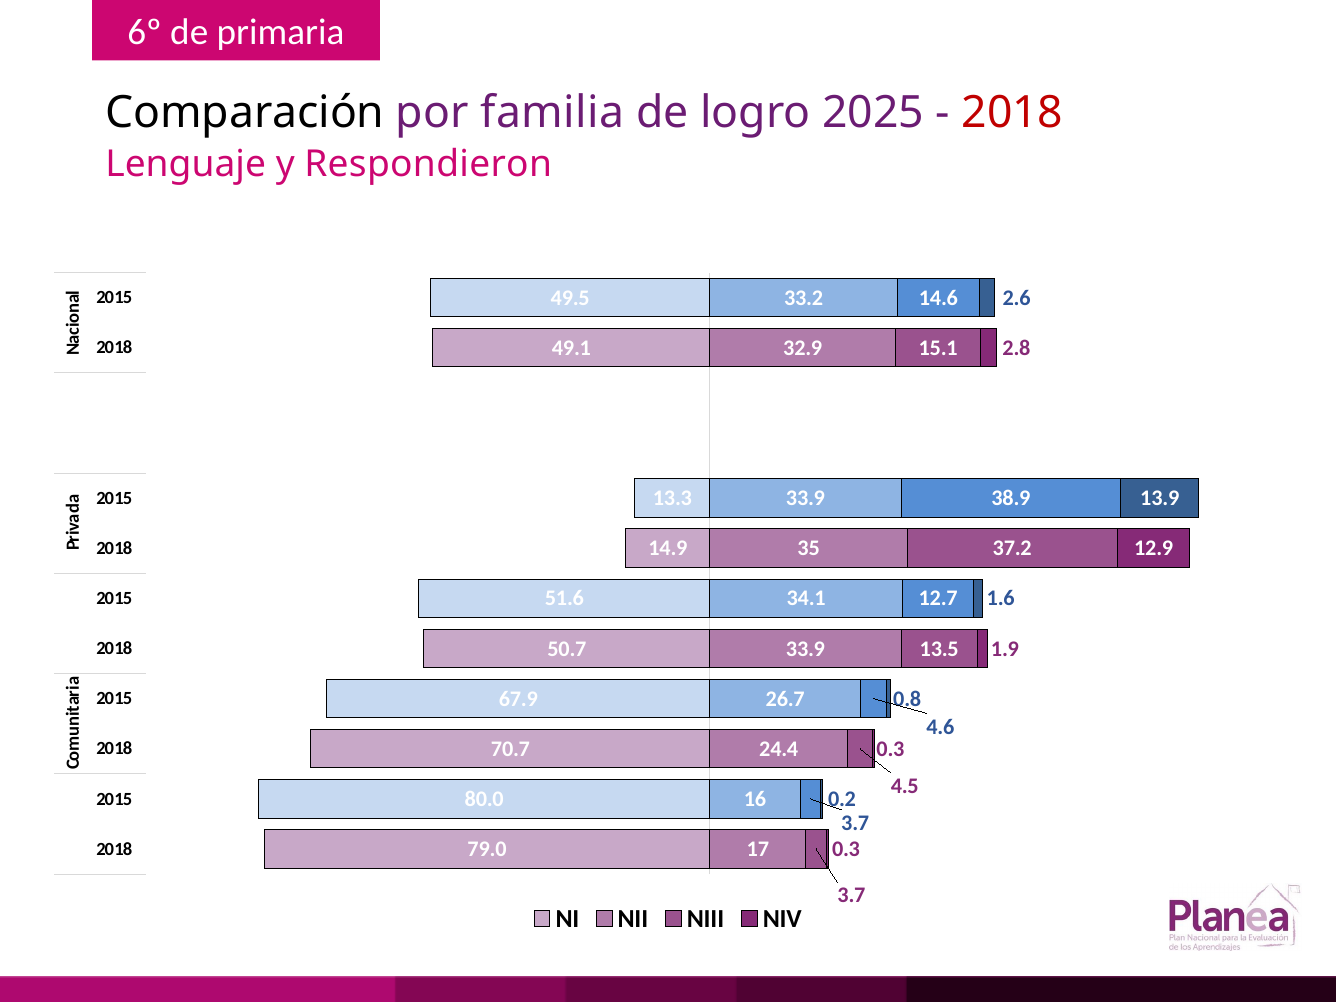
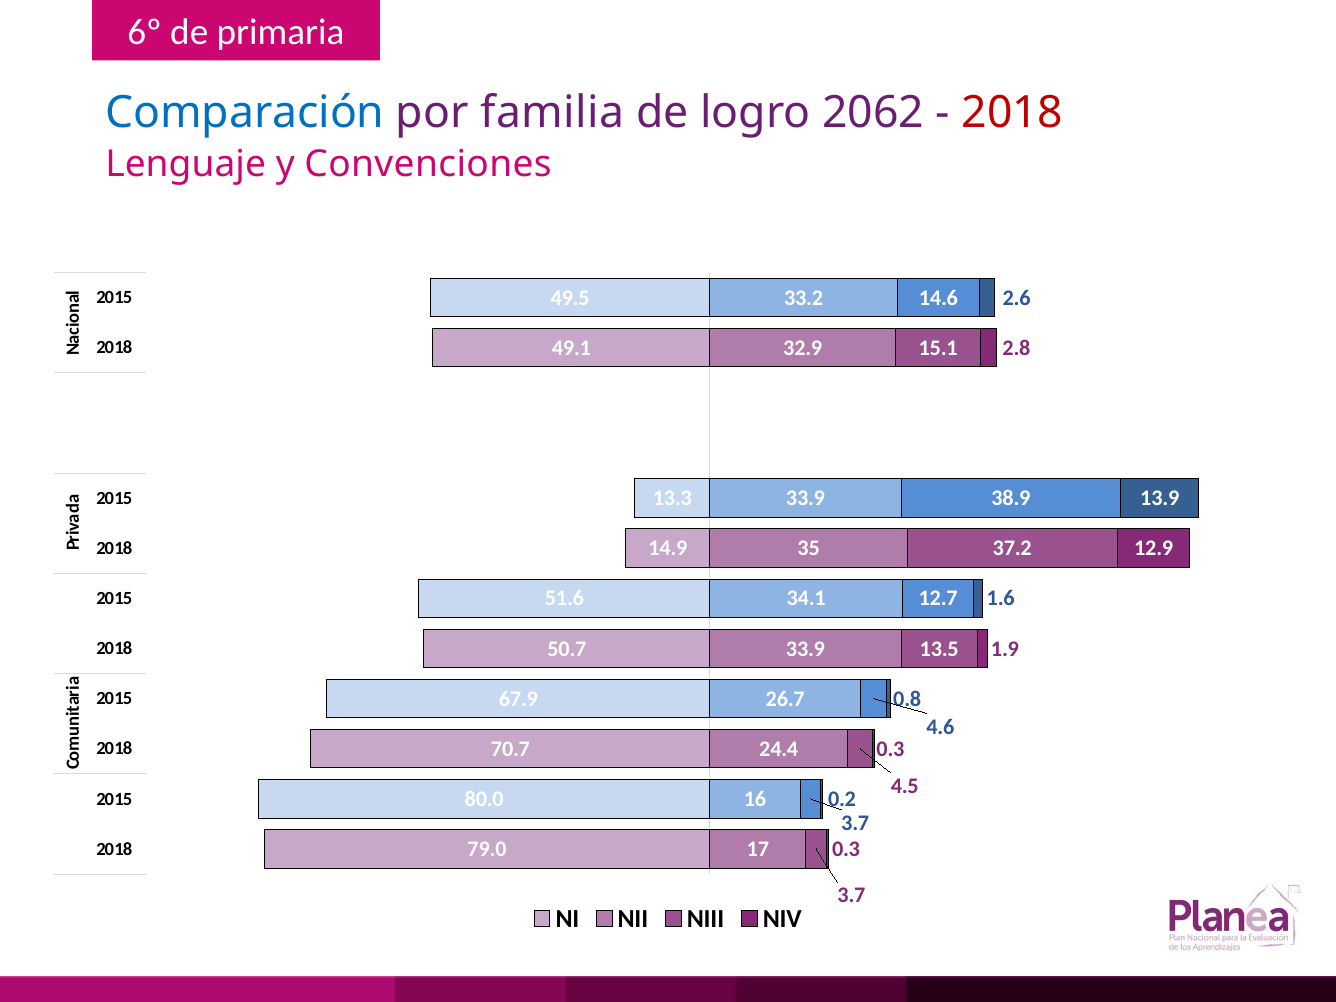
Comparación colour: black -> blue
2025: 2025 -> 2062
Respondieron: Respondieron -> Convenciones
